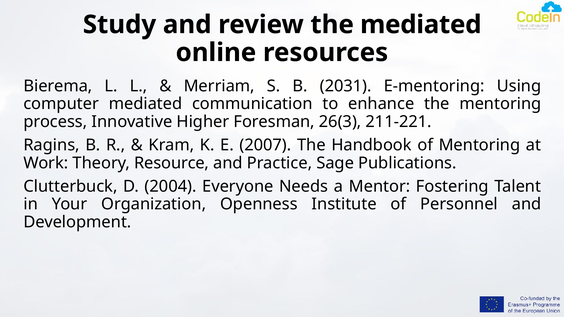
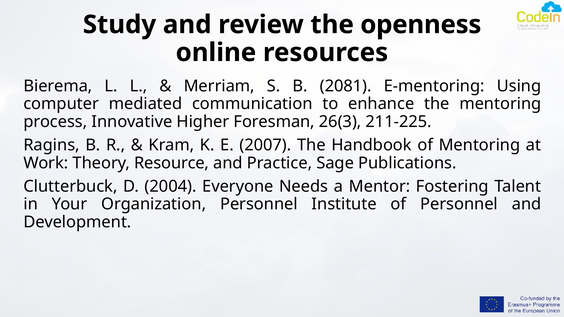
the mediated: mediated -> openness
2031: 2031 -> 2081
211-221: 211-221 -> 211-225
Organization Openness: Openness -> Personnel
